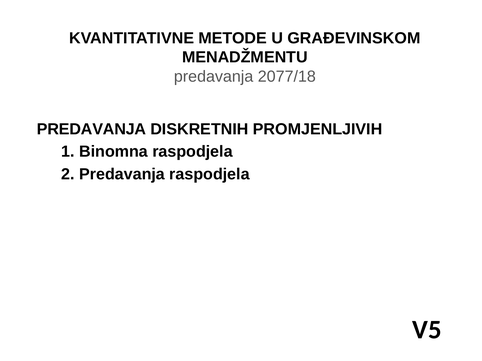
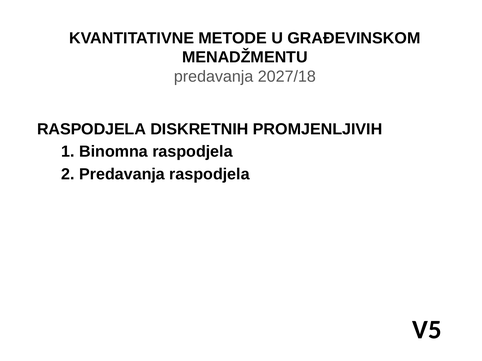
2077/18: 2077/18 -> 2027/18
PREDAVANJA at (92, 129): PREDAVANJA -> RASPODJELA
